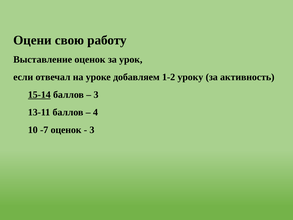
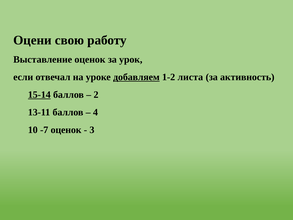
добавляем underline: none -> present
уроку: уроку -> листа
3 at (96, 95): 3 -> 2
